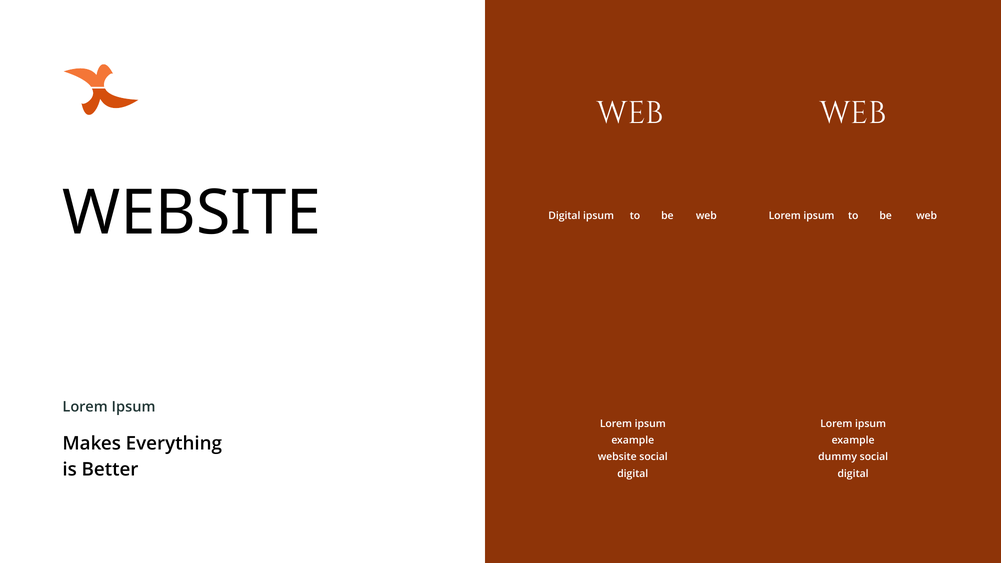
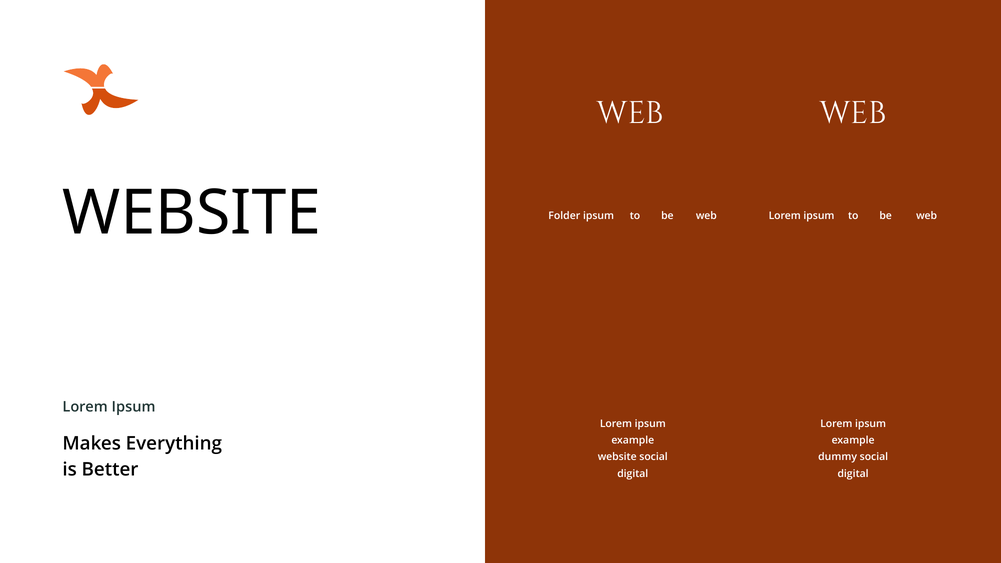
WEBSITE Digital: Digital -> Folder
